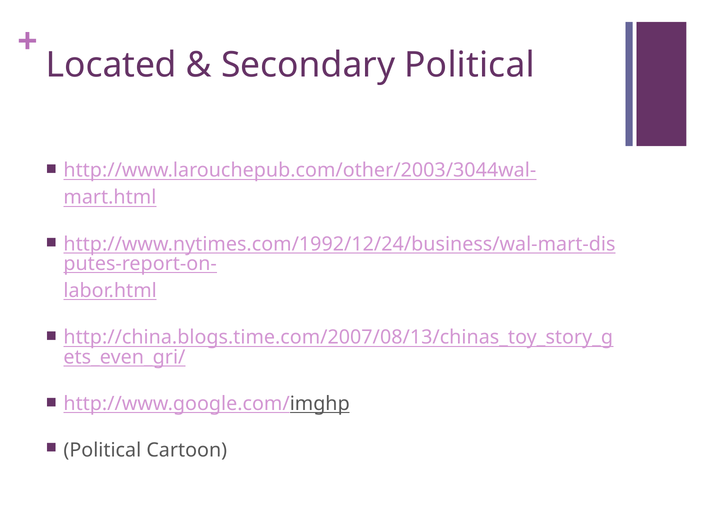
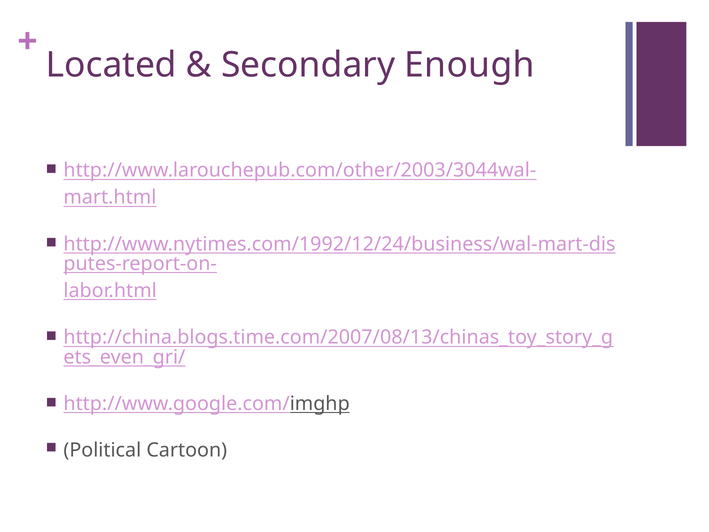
Secondary Political: Political -> Enough
